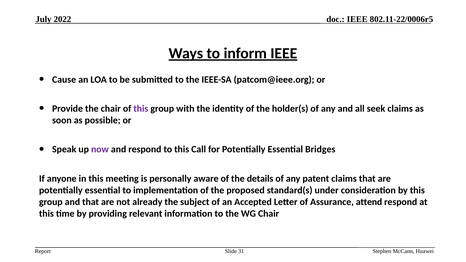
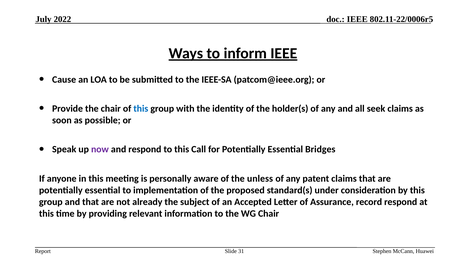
this at (141, 109) colour: purple -> blue
details: details -> unless
attend: attend -> record
